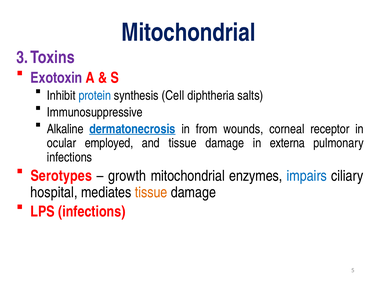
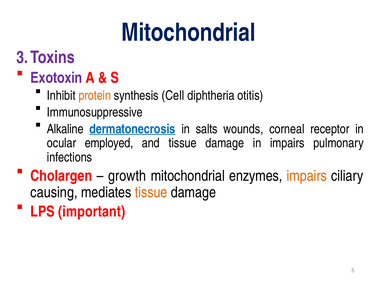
protein colour: blue -> orange
salts: salts -> otitis
from: from -> salts
in externa: externa -> impairs
Serotypes: Serotypes -> Cholargen
impairs at (307, 176) colour: blue -> orange
hospital: hospital -> causing
LPS infections: infections -> important
